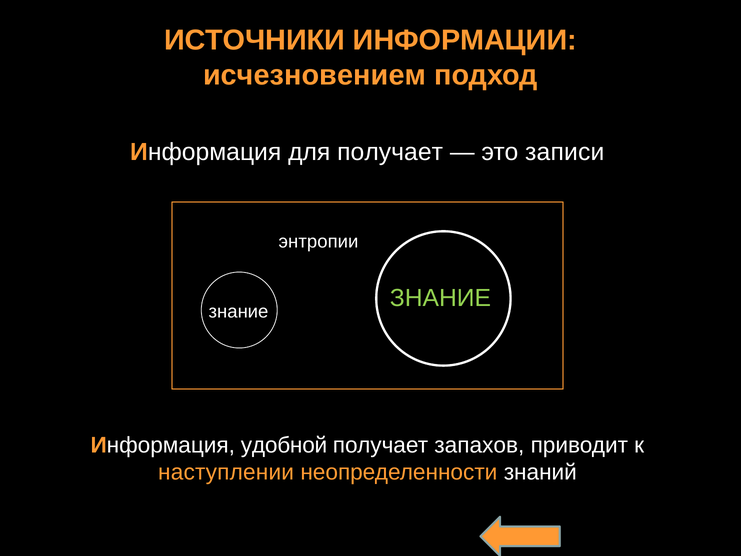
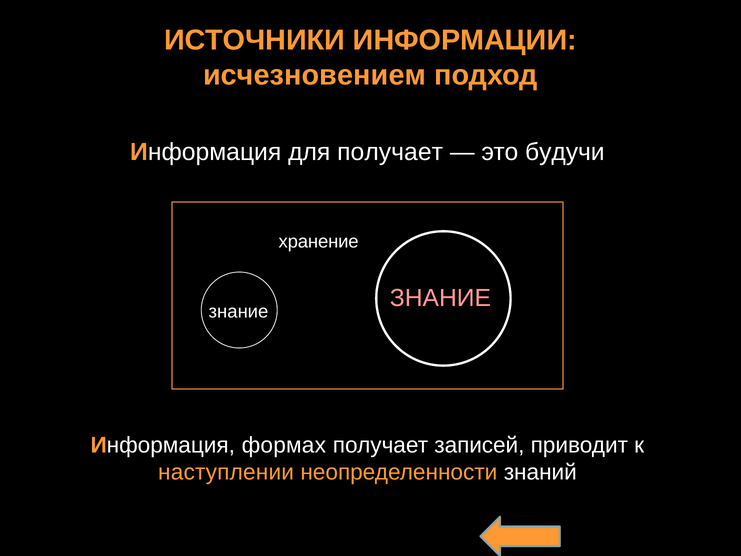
записи: записи -> будучи
энтропии: энтропии -> хранение
ЗНАНИЕ at (440, 298) colour: light green -> pink
удобной: удобной -> формах
запахов: запахов -> записей
